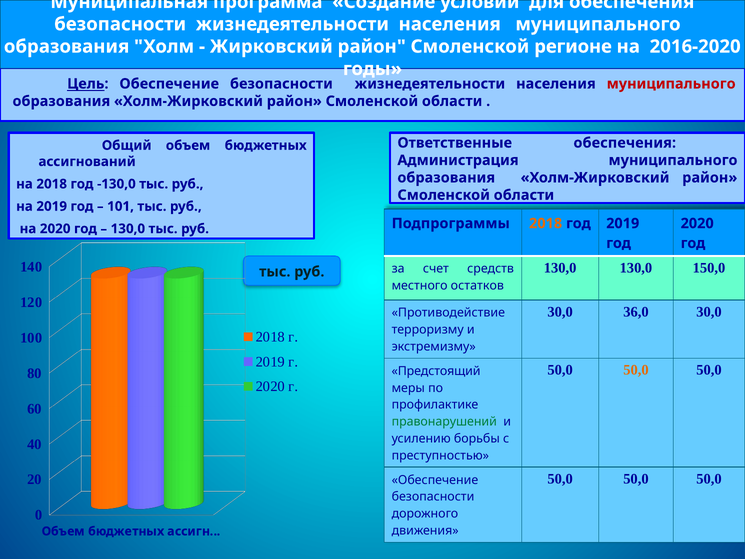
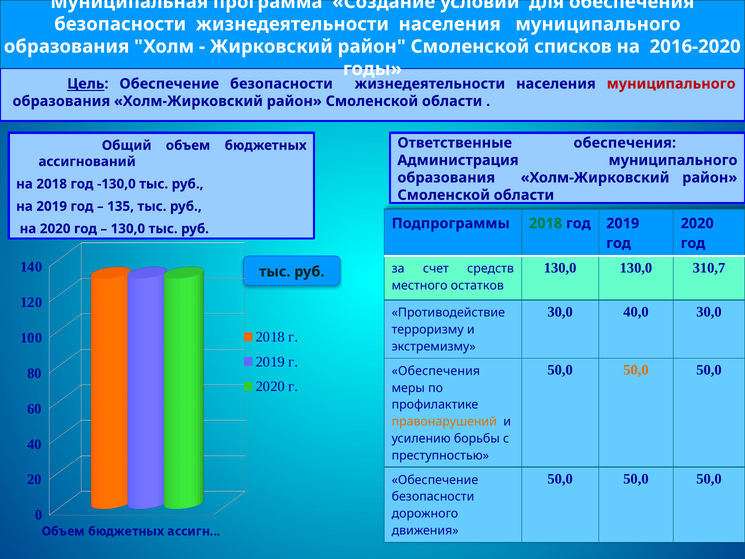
регионе: регионе -> списков
101: 101 -> 135
2018 at (546, 223) colour: orange -> green
150,0: 150,0 -> 310,7
36,0: 36,0 -> 40,0
Предстоящий at (436, 371): Предстоящий -> Обеспечения
правонарушений colour: green -> orange
